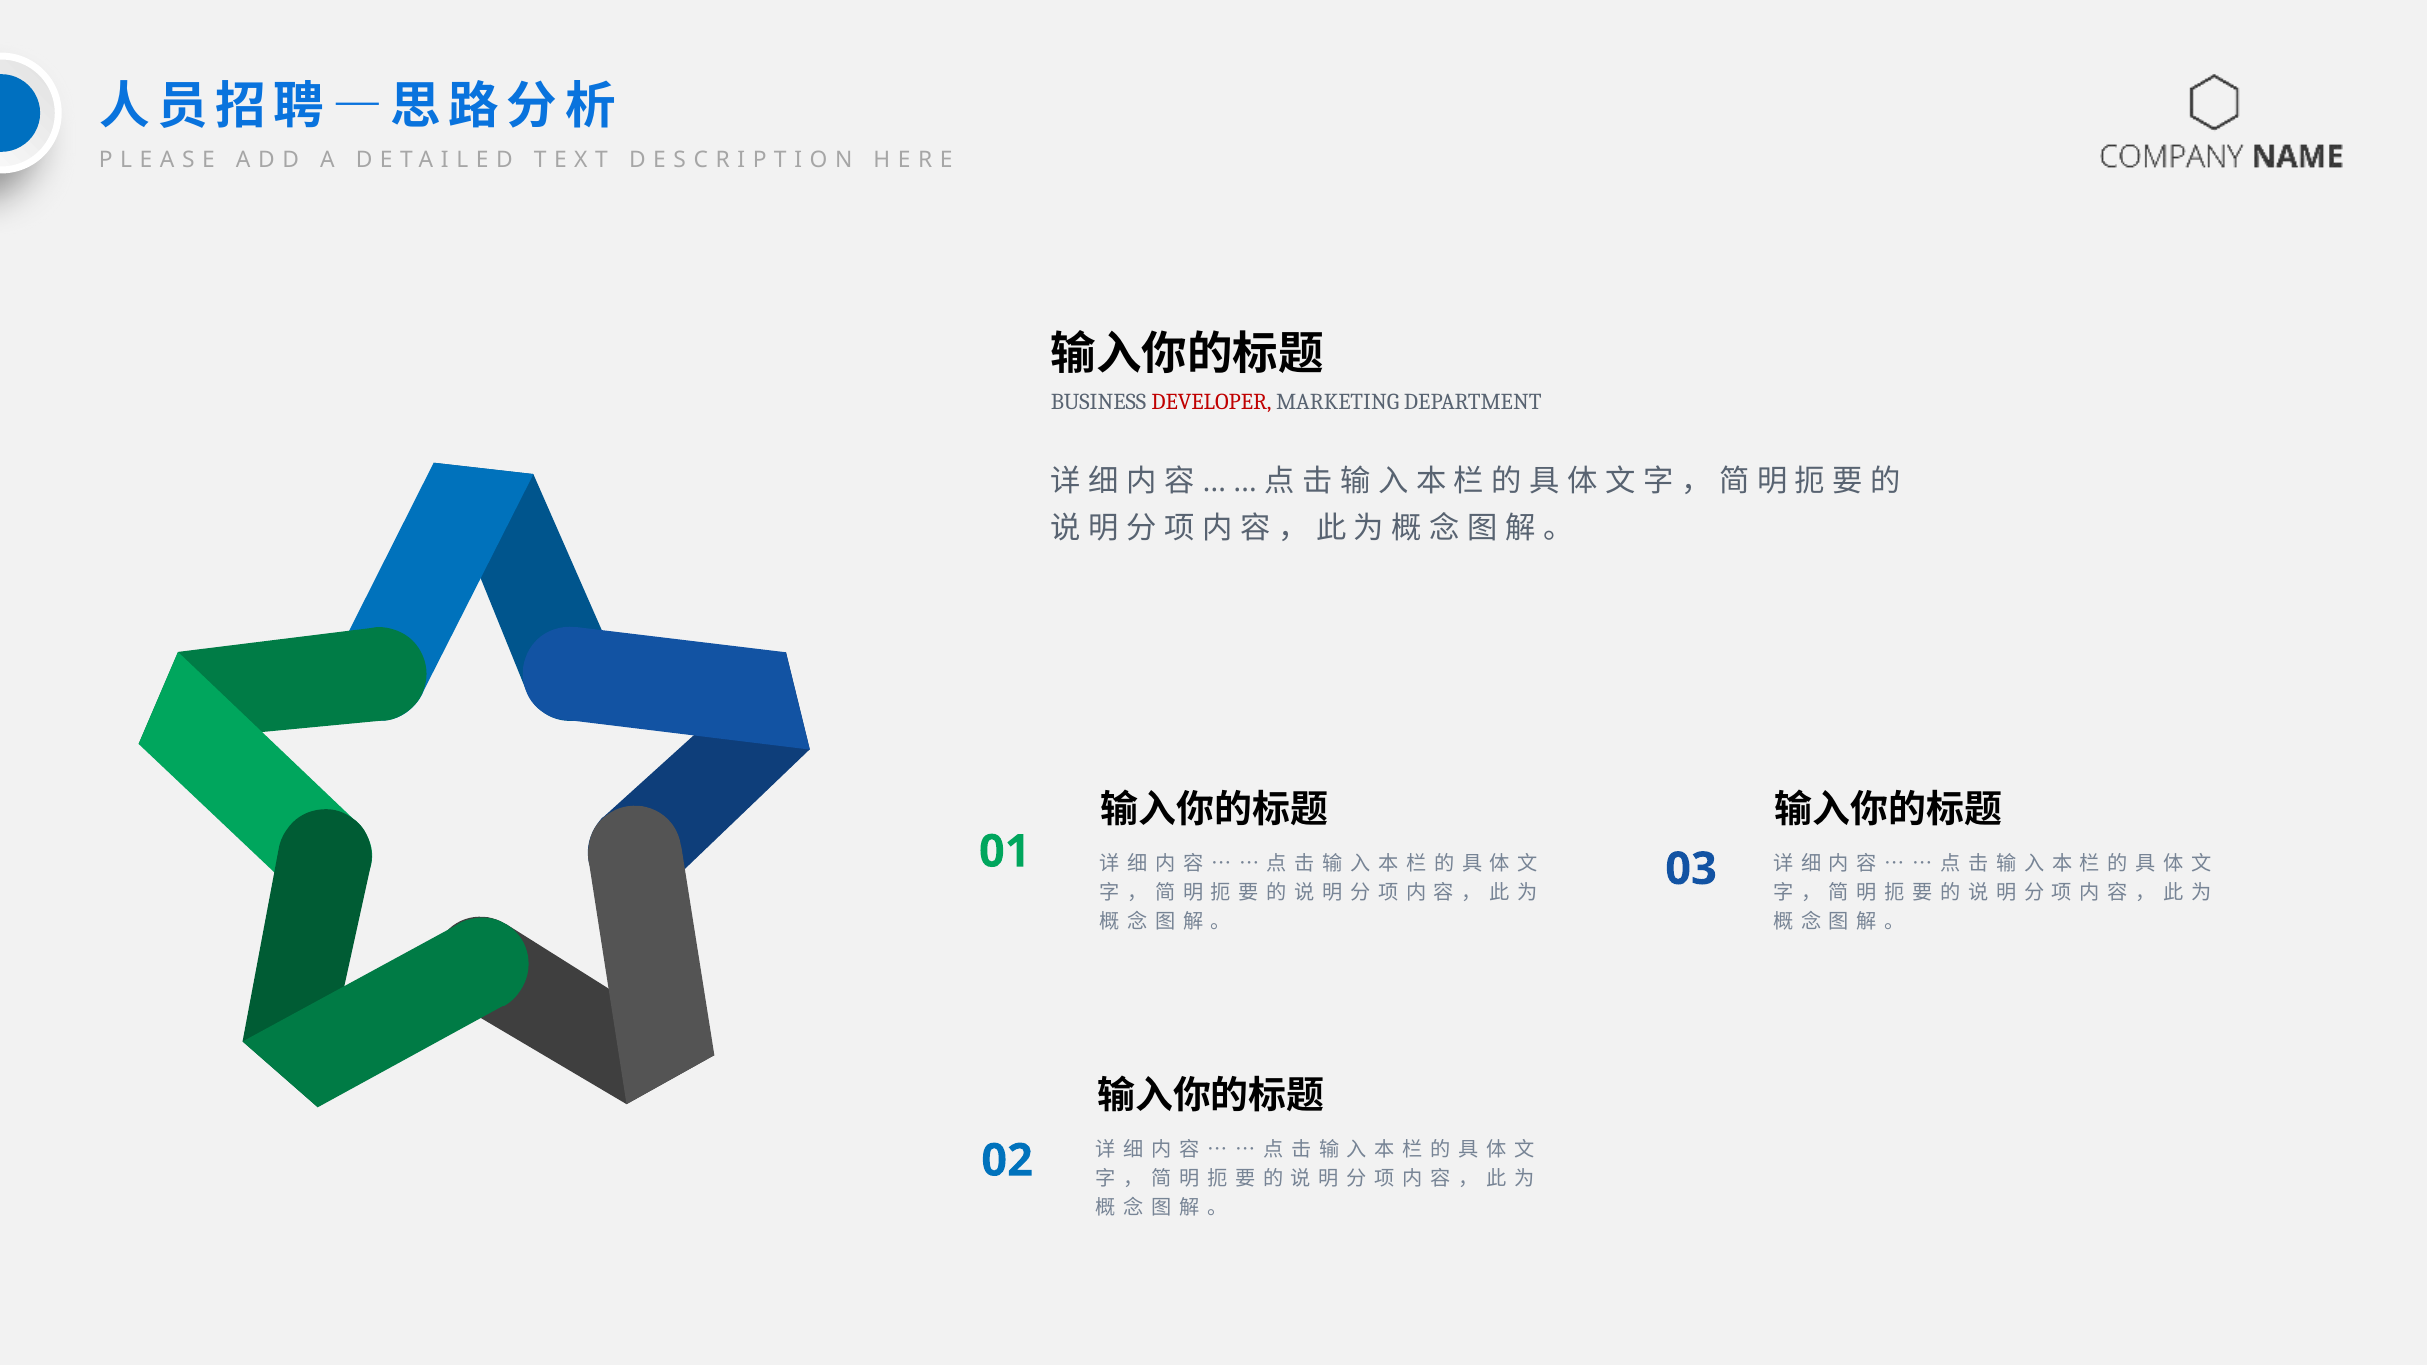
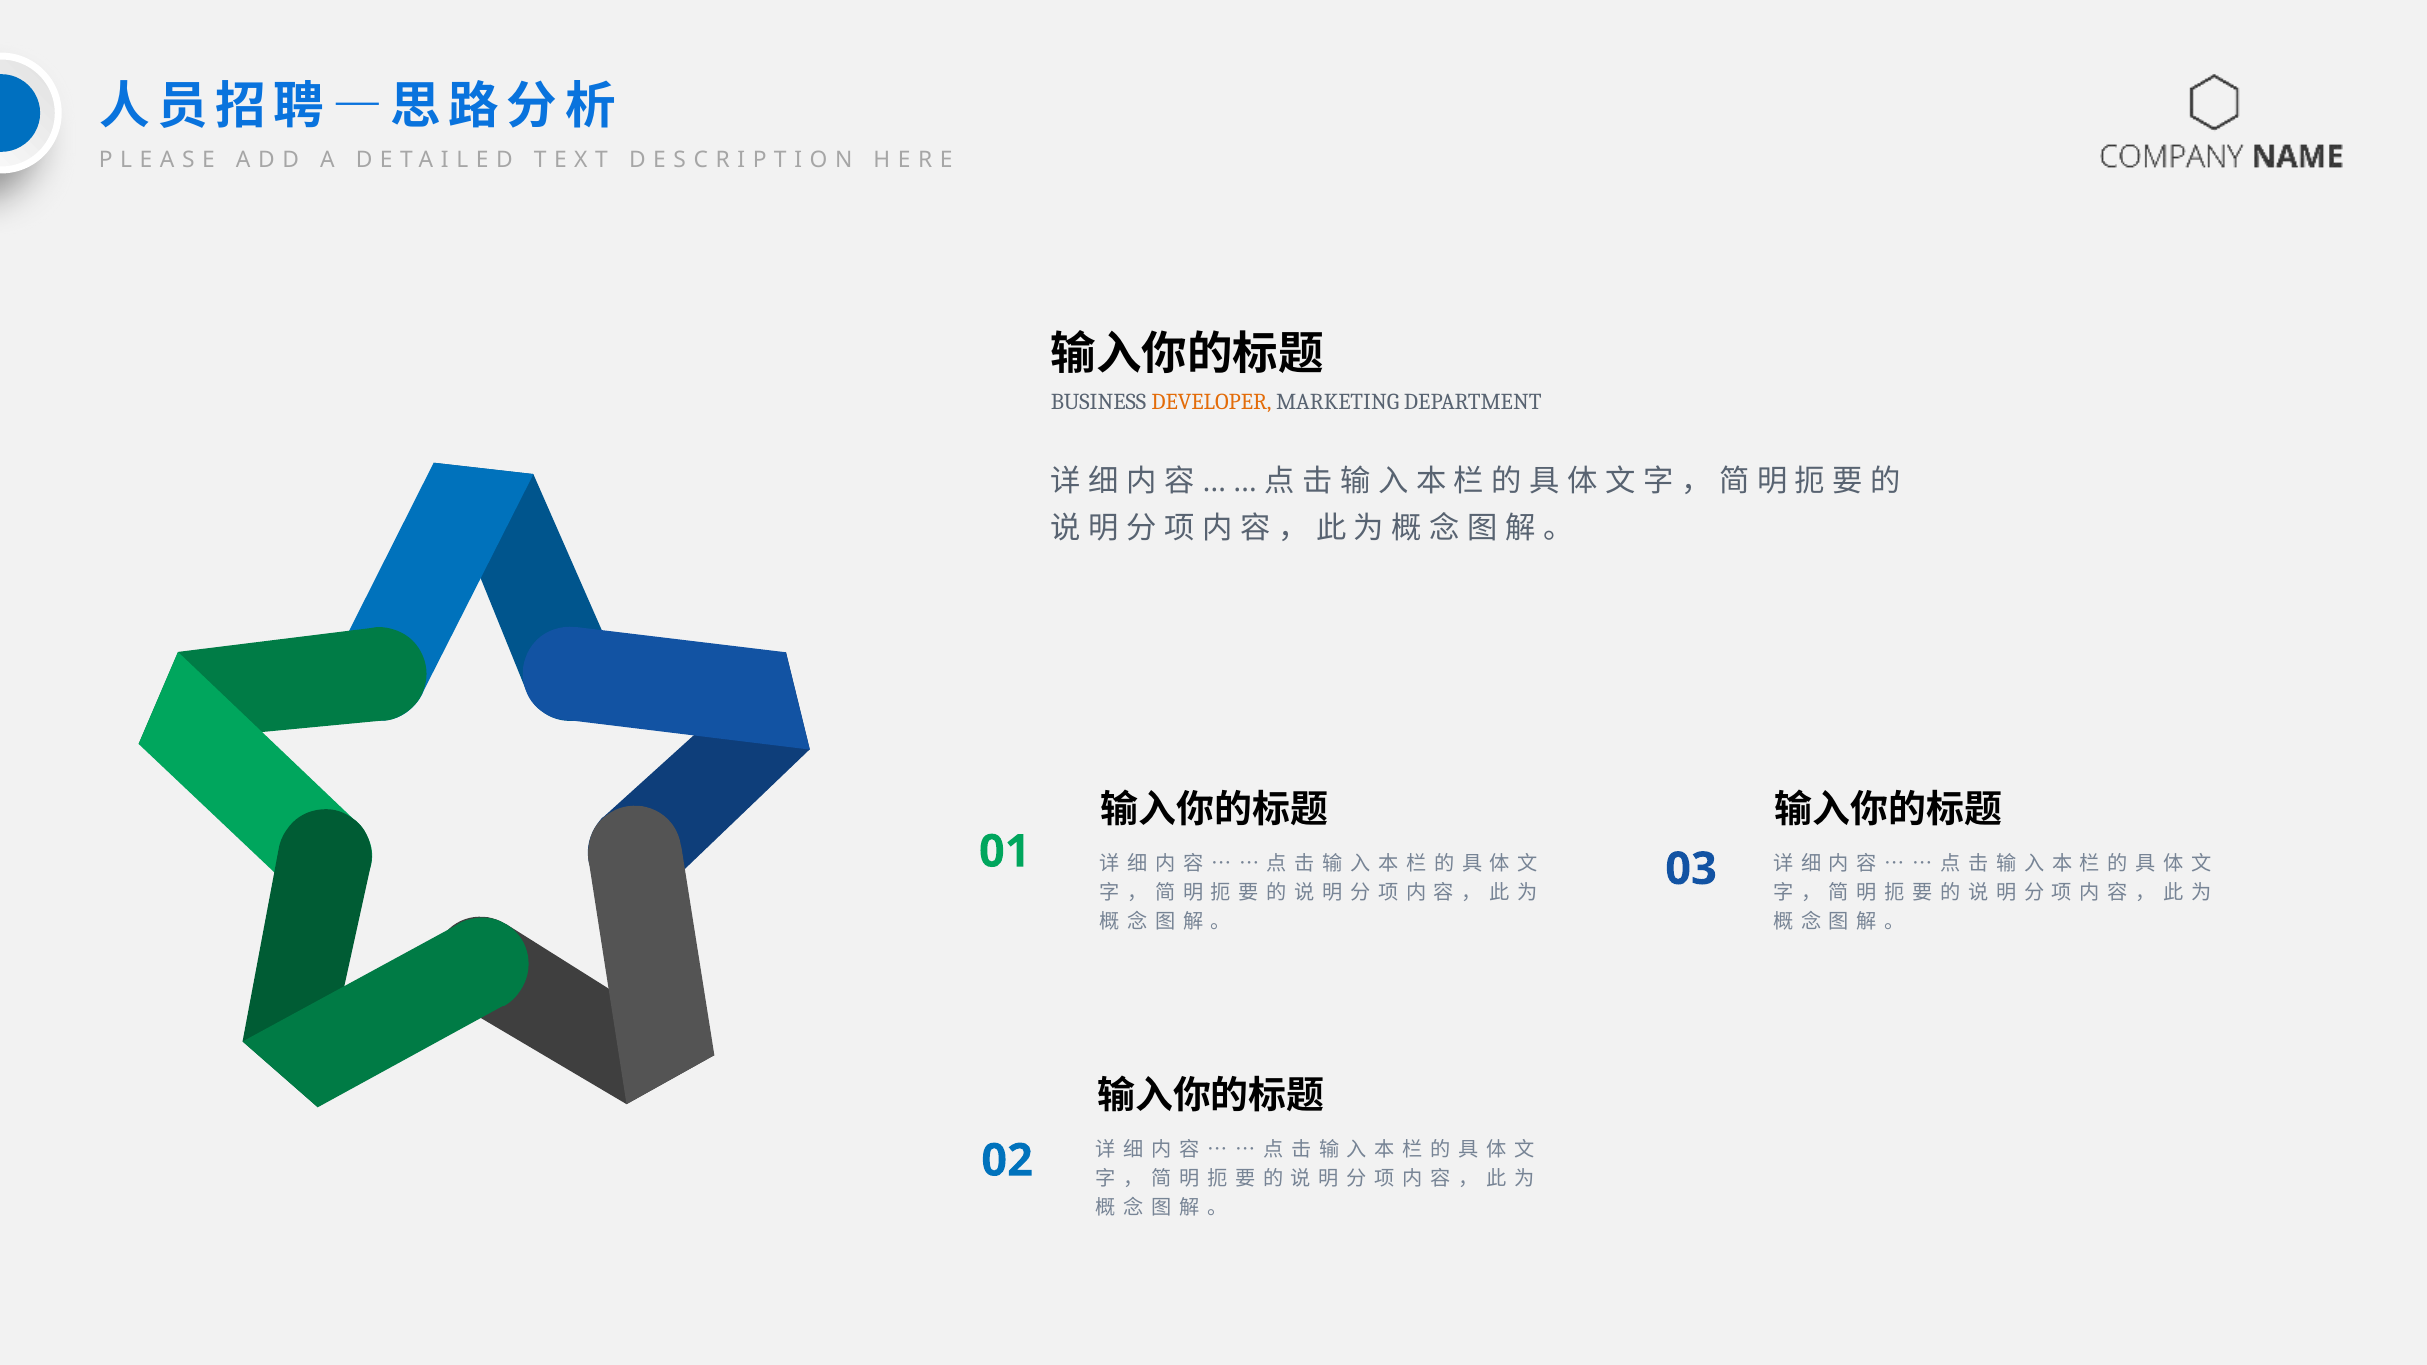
DEVELOPER colour: red -> orange
